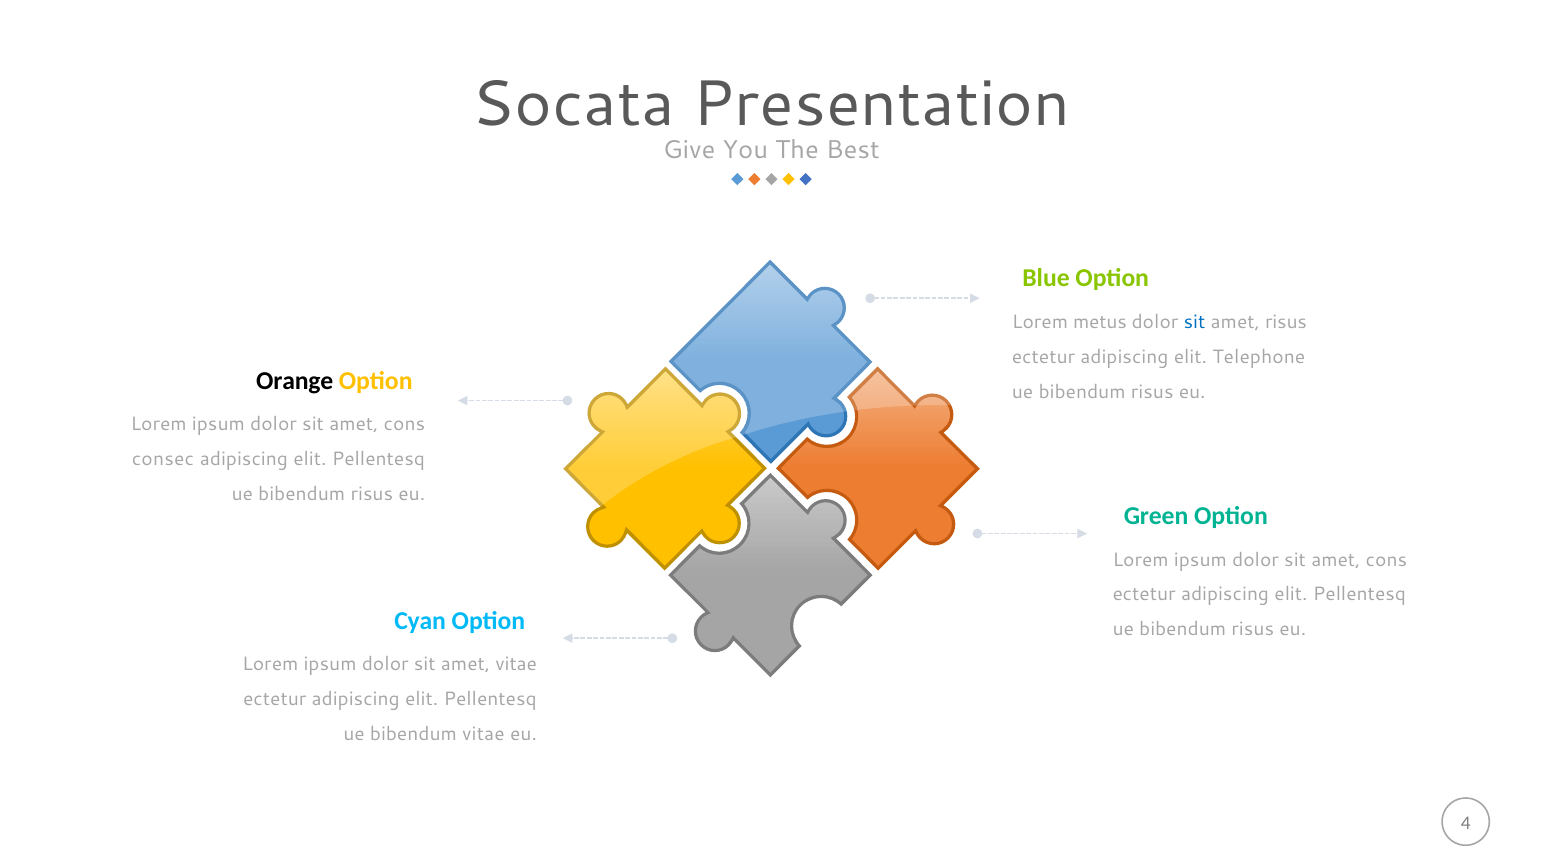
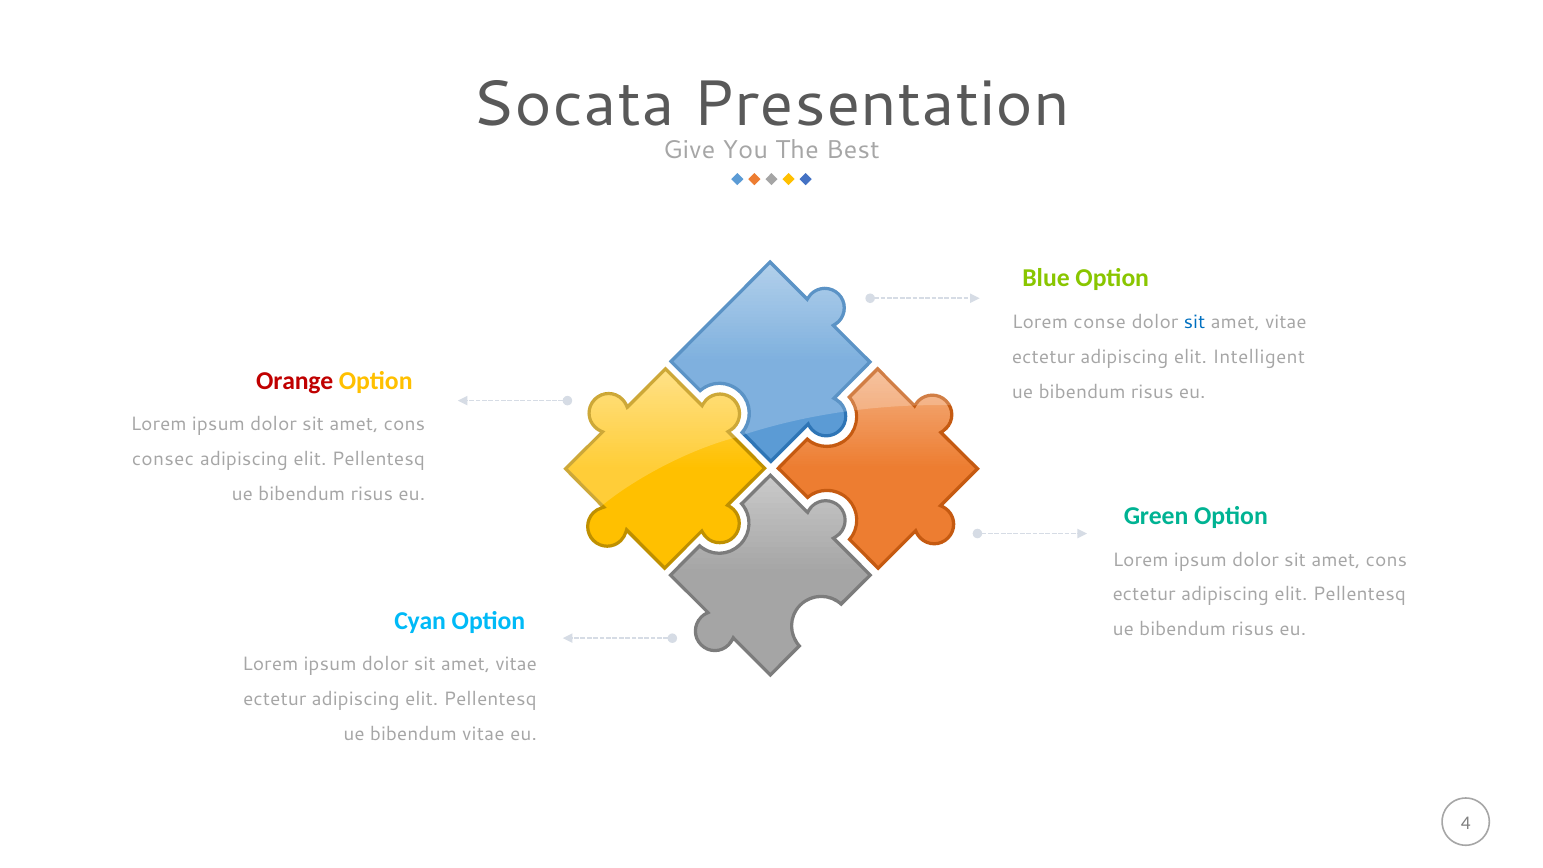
metus: metus -> conse
risus at (1286, 322): risus -> vitae
Telephone: Telephone -> Intelligent
Orange colour: black -> red
